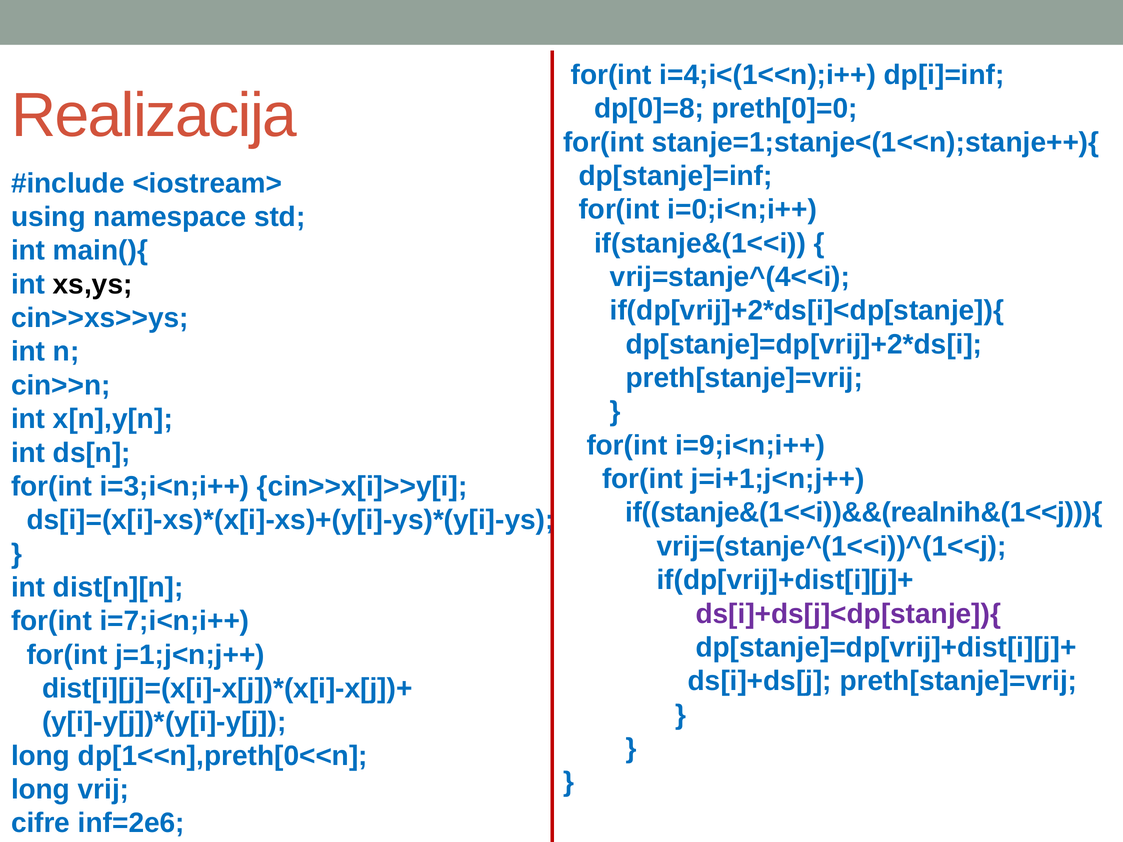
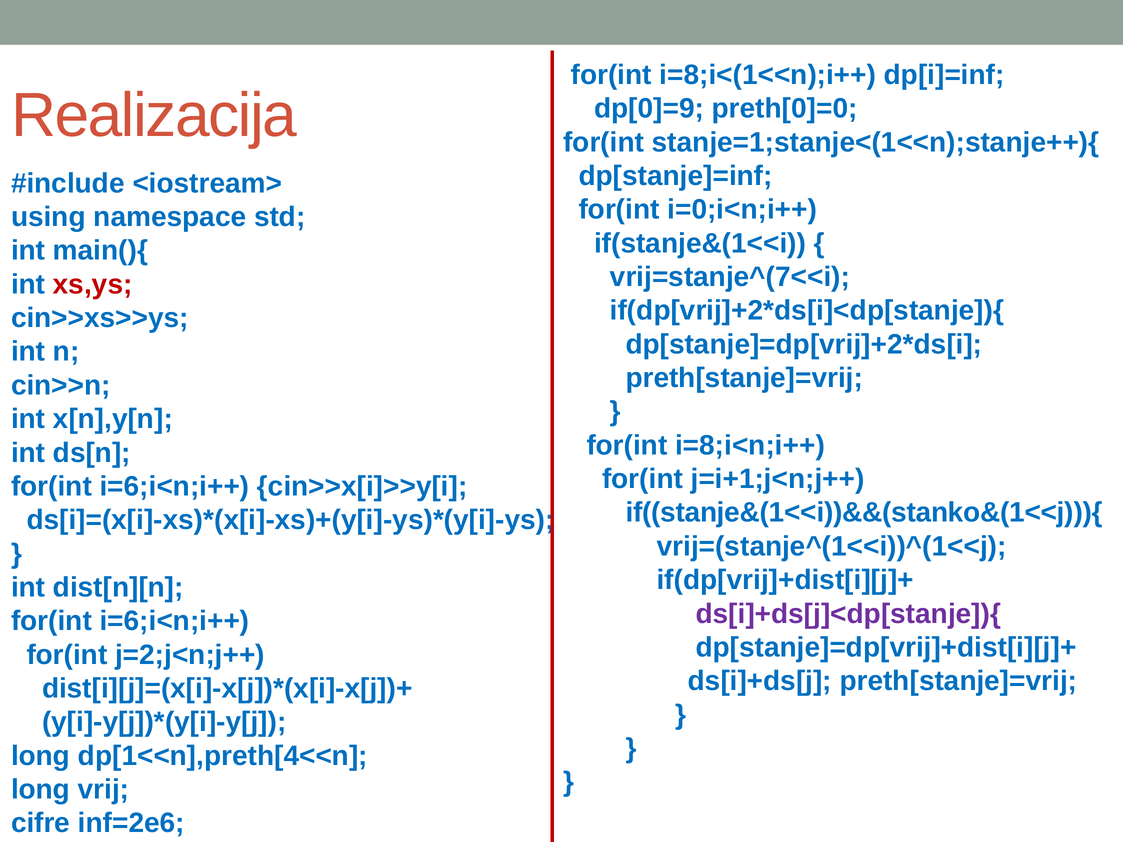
i=4;i<(1<<n);i++: i=4;i<(1<<n);i++ -> i=8;i<(1<<n);i++
dp[0]=8: dp[0]=8 -> dp[0]=9
vrij=stanje^(4<<i: vrij=stanje^(4<<i -> vrij=stanje^(7<<i
xs,ys colour: black -> red
i=9;i<n;i++: i=9;i<n;i++ -> i=8;i<n;i++
i=3;i<n;i++ at (174, 487): i=3;i<n;i++ -> i=6;i<n;i++
if((stanje&(1<<i))&&(realnih&(1<<j))){: if((stanje&(1<<i))&&(realnih&(1<<j))){ -> if((stanje&(1<<i))&&(stanko&(1<<j))){
i=7;i<n;i++ at (174, 621): i=7;i<n;i++ -> i=6;i<n;i++
j=1;j<n;j++: j=1;j<n;j++ -> j=2;j<n;j++
dp[1<<n],preth[0<<n: dp[1<<n],preth[0<<n -> dp[1<<n],preth[4<<n
